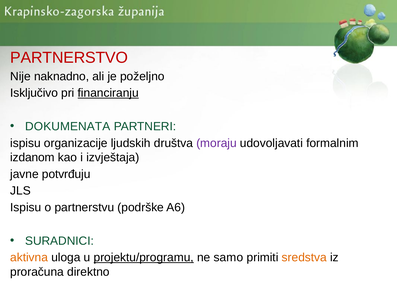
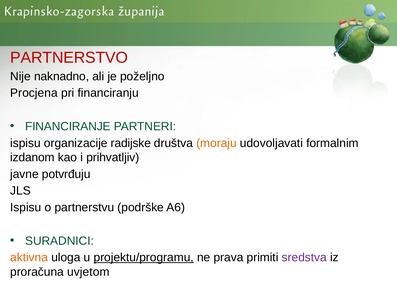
Isključivo: Isključivo -> Procjena
financiranju underline: present -> none
DOKUMENATA: DOKUMENATA -> FINANCIRANJE
ljudskih: ljudskih -> radijske
moraju colour: purple -> orange
izvještaja: izvještaja -> prihvatljiv
samo: samo -> prava
sredstva colour: orange -> purple
direktno: direktno -> uvjetom
